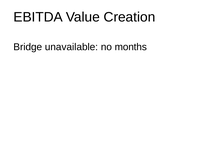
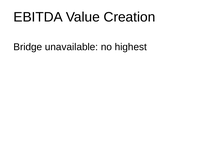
months: months -> highest
